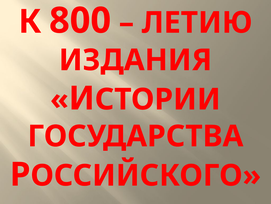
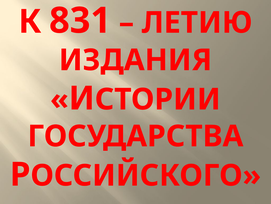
800: 800 -> 831
